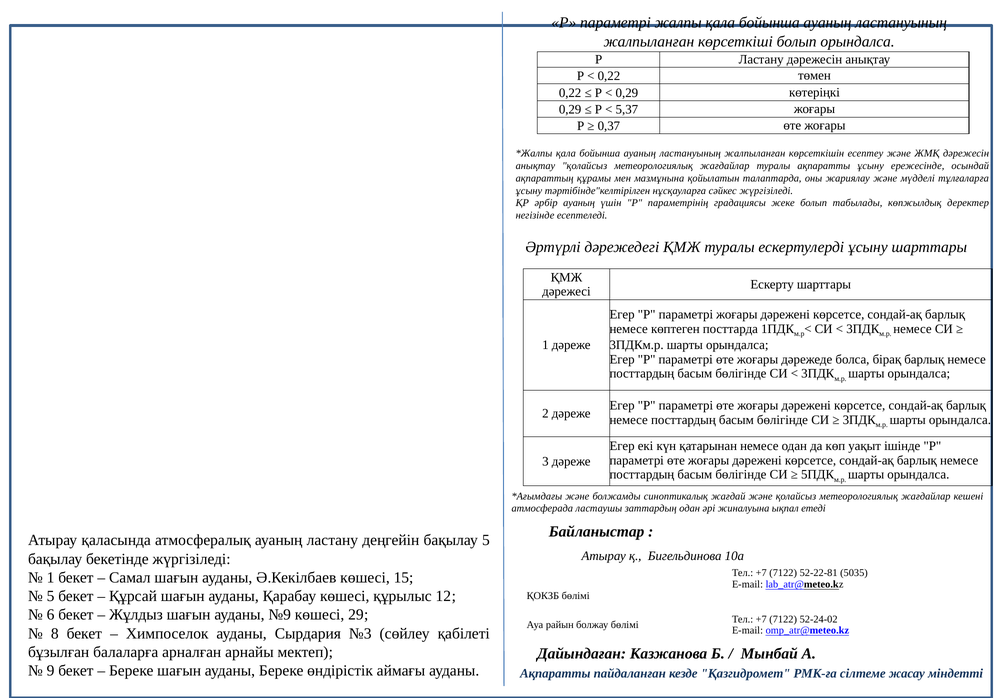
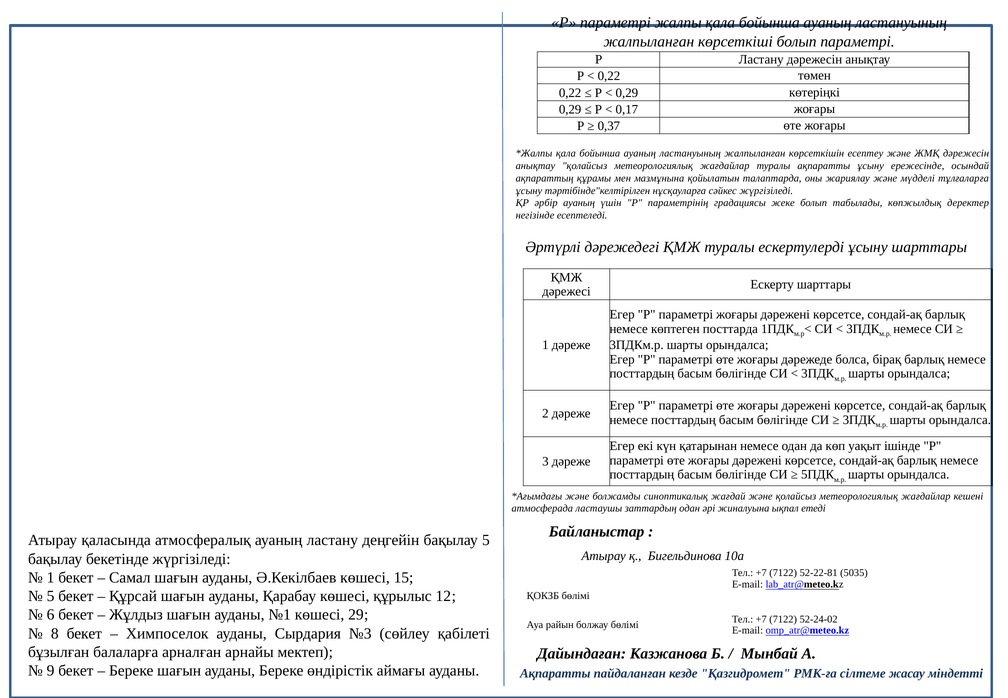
болып орындалса: орындалса -> параметрі
5,37: 5,37 -> 0,17
№9: №9 -> №1
